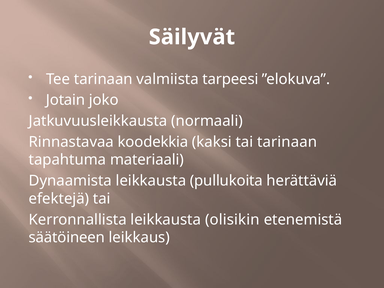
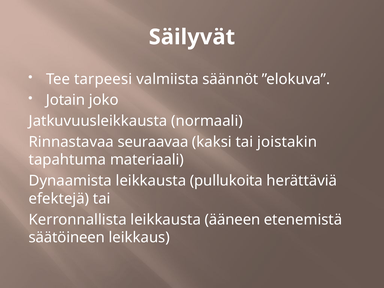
Tee tarinaan: tarinaan -> tarpeesi
tarpeesi: tarpeesi -> säännöt
koodekkia: koodekkia -> seuraavaa
tai tarinaan: tarinaan -> joistakin
olisikin: olisikin -> ääneen
